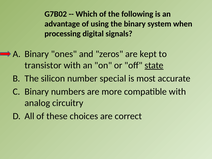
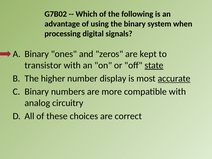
silicon: silicon -> higher
special: special -> display
accurate underline: none -> present
